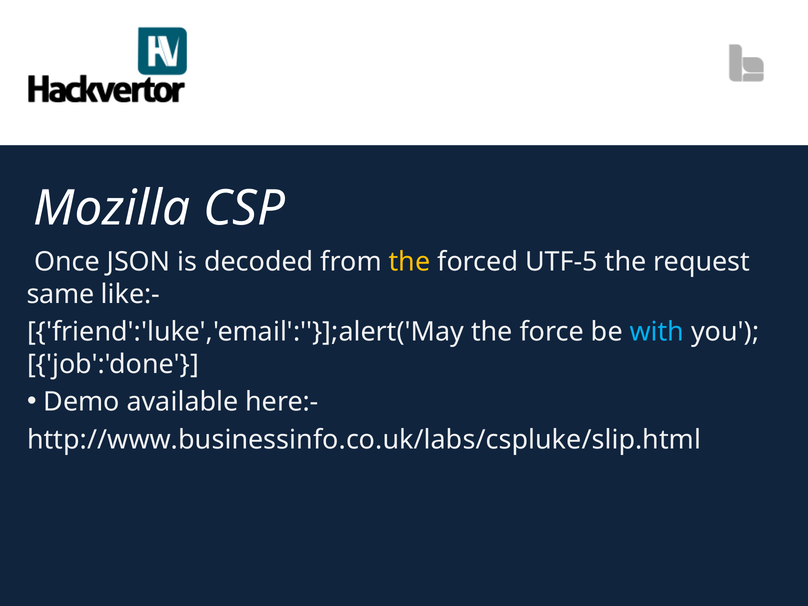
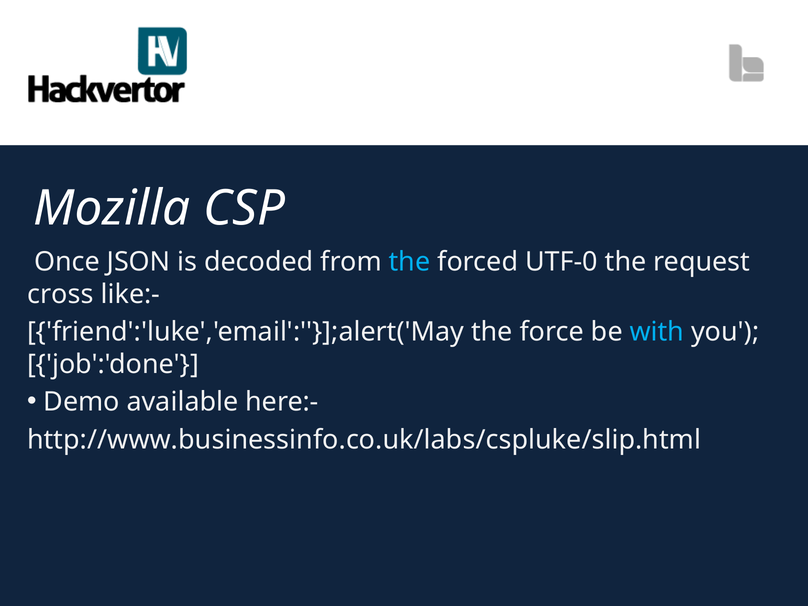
the at (410, 262) colour: yellow -> light blue
UTF-5: UTF-5 -> UTF-0
same: same -> cross
